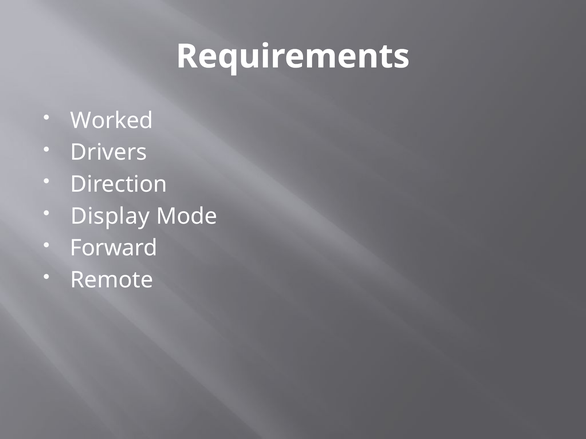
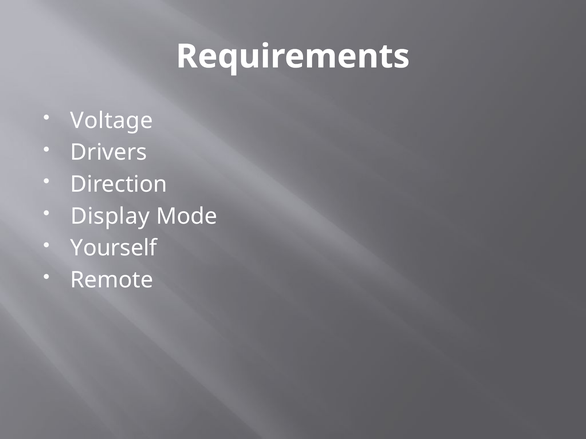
Worked: Worked -> Voltage
Forward: Forward -> Yourself
